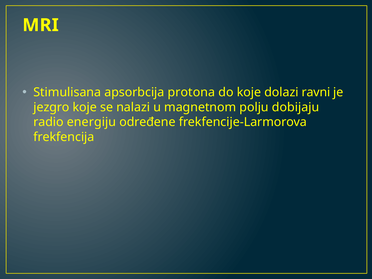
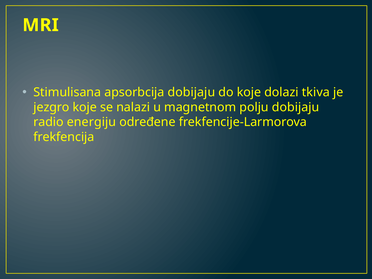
apsorbcija protona: protona -> dobijaju
ravni: ravni -> tkiva
